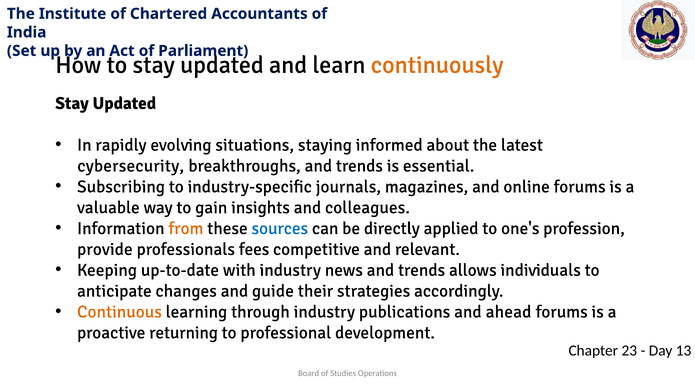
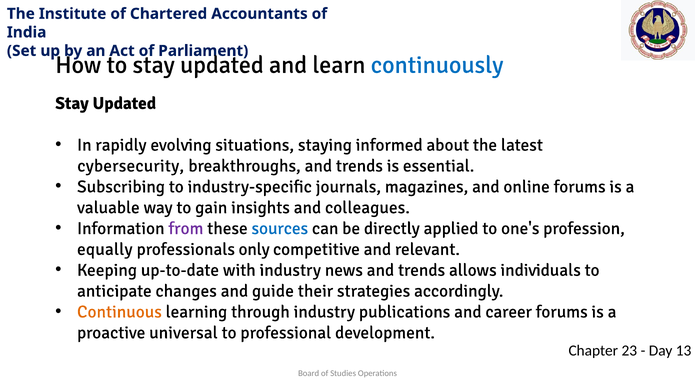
continuously colour: orange -> blue
from colour: orange -> purple
provide: provide -> equally
fees: fees -> only
ahead: ahead -> career
returning: returning -> universal
